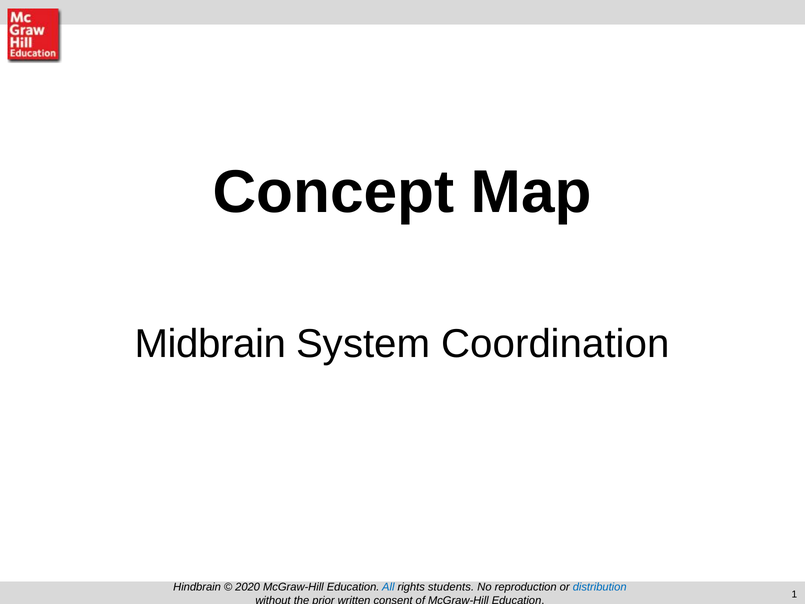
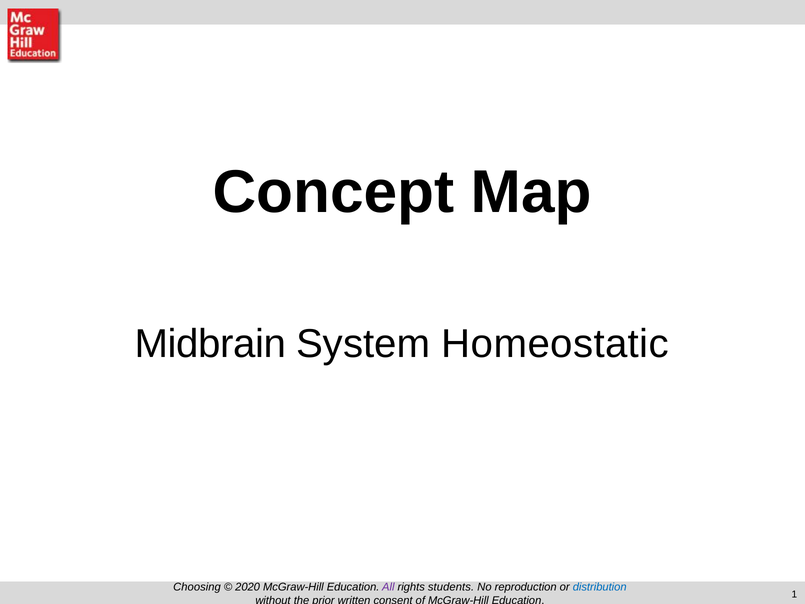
Coordination: Coordination -> Homeostatic
Hindbrain: Hindbrain -> Choosing
All colour: blue -> purple
